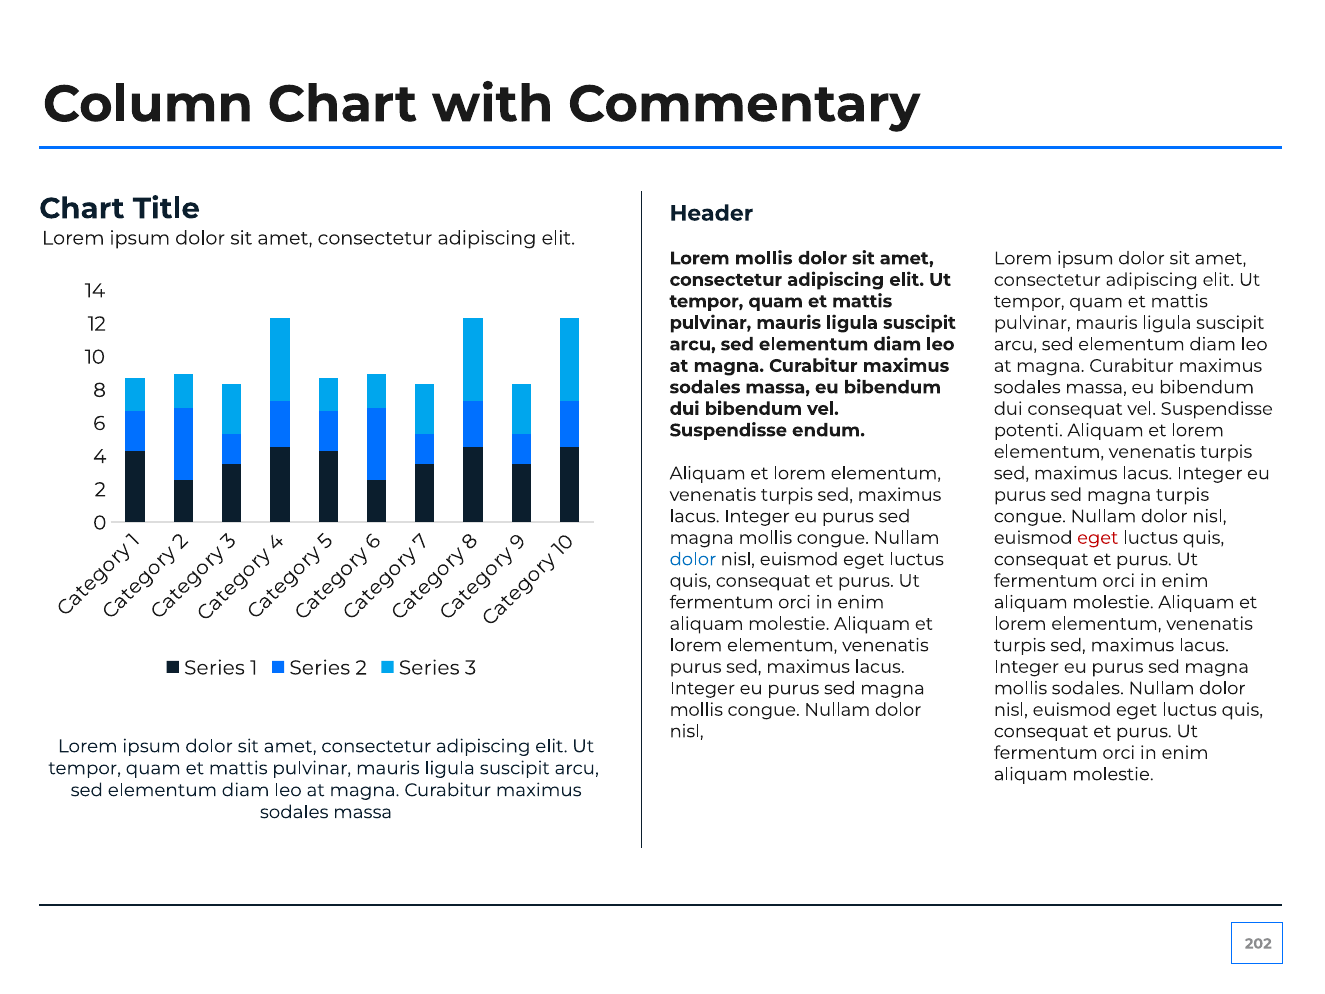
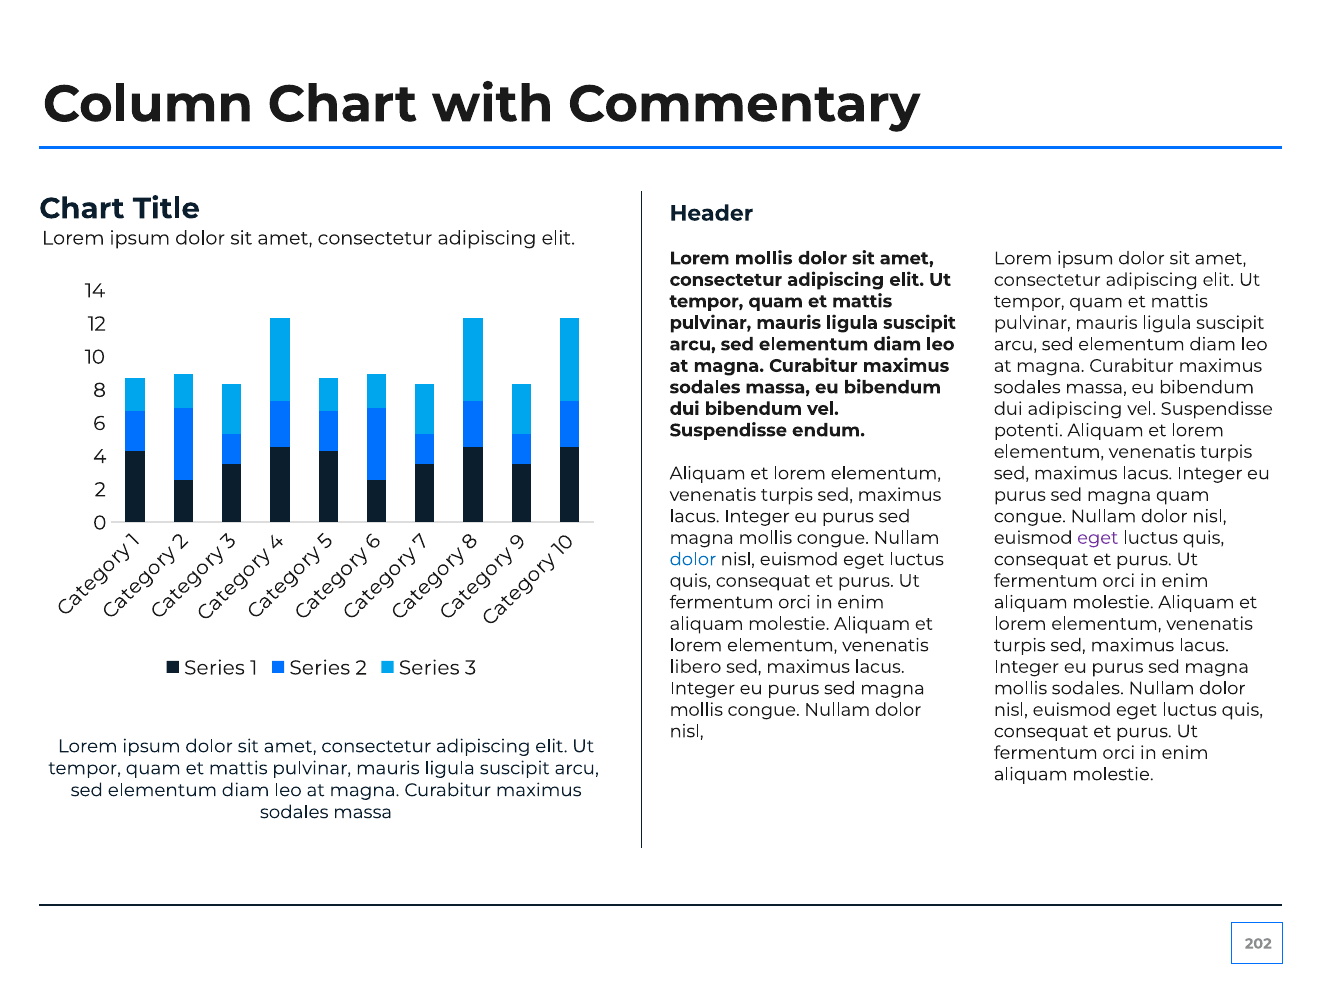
dui consequat: consequat -> adipiscing
magna turpis: turpis -> quam
eget at (1098, 538) colour: red -> purple
purus at (696, 667): purus -> libero
